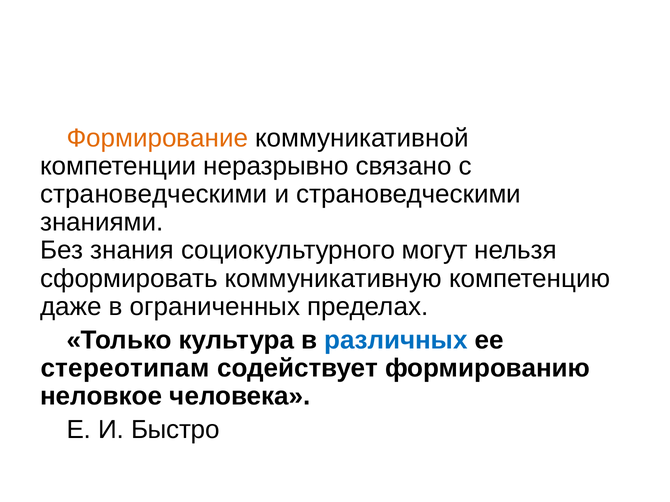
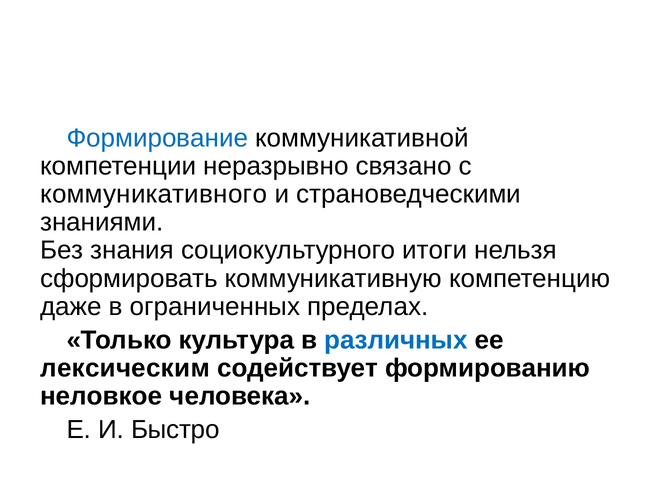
Формирование colour: orange -> blue
страноведческими at (154, 194): страноведческими -> коммуникативного
могут: могут -> итоги
стереотипам: стереотипам -> лексическим
